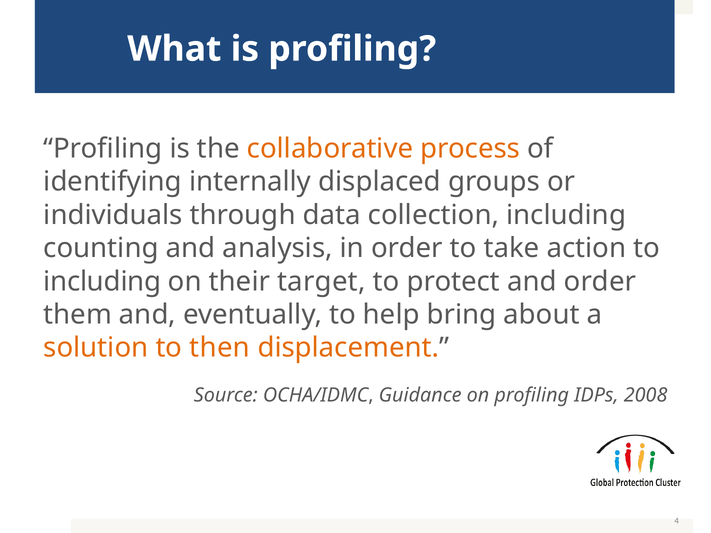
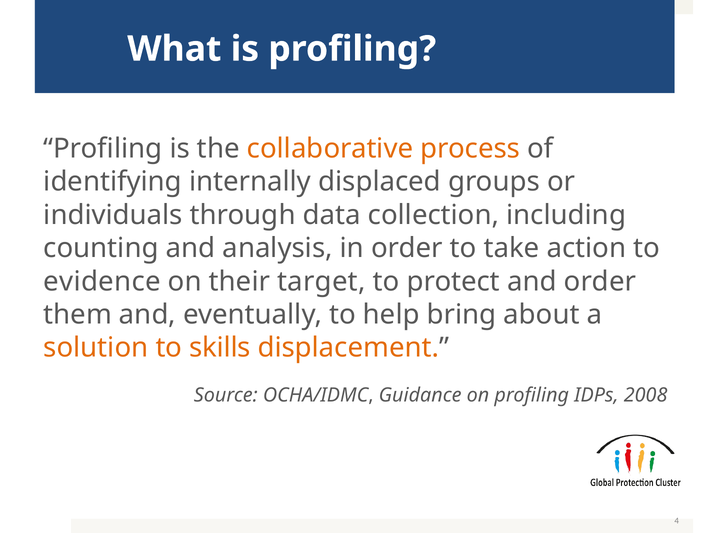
including at (102, 282): including -> evidence
then: then -> skills
